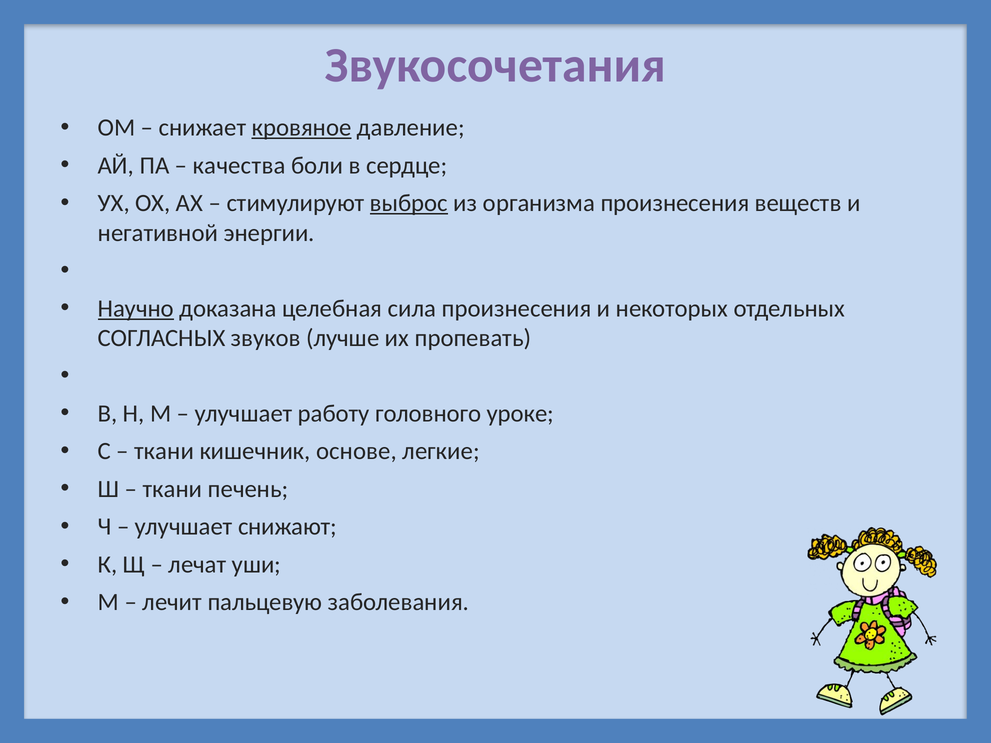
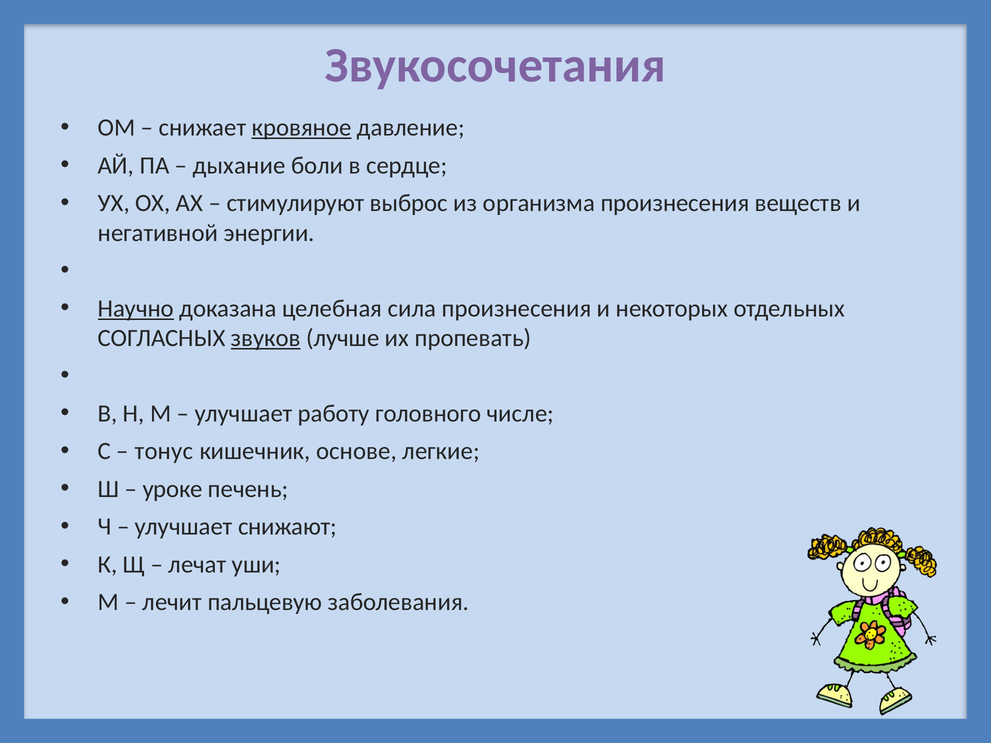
качества: качества -> дыхание
выброс underline: present -> none
звуков underline: none -> present
уроке: уроке -> числе
ткани at (164, 451): ткани -> тонус
ткани at (172, 489): ткани -> уроке
